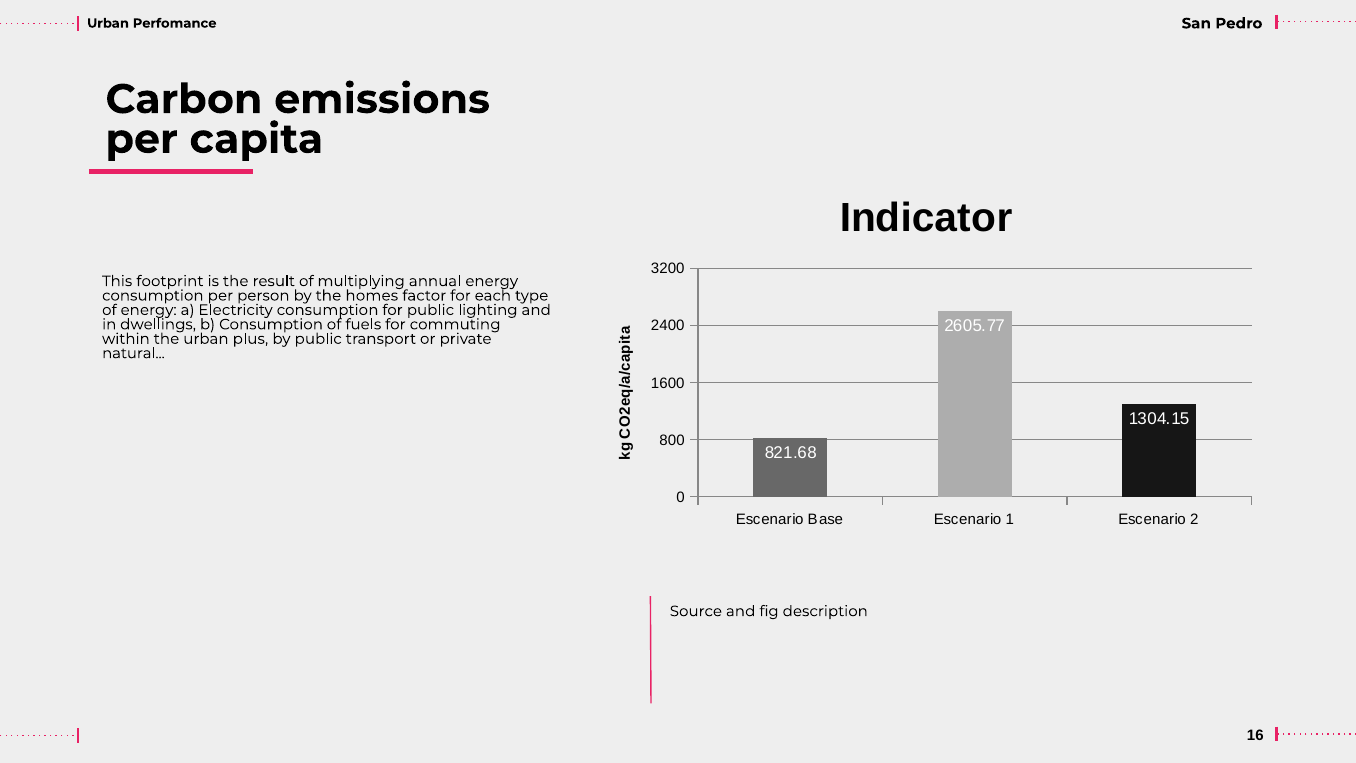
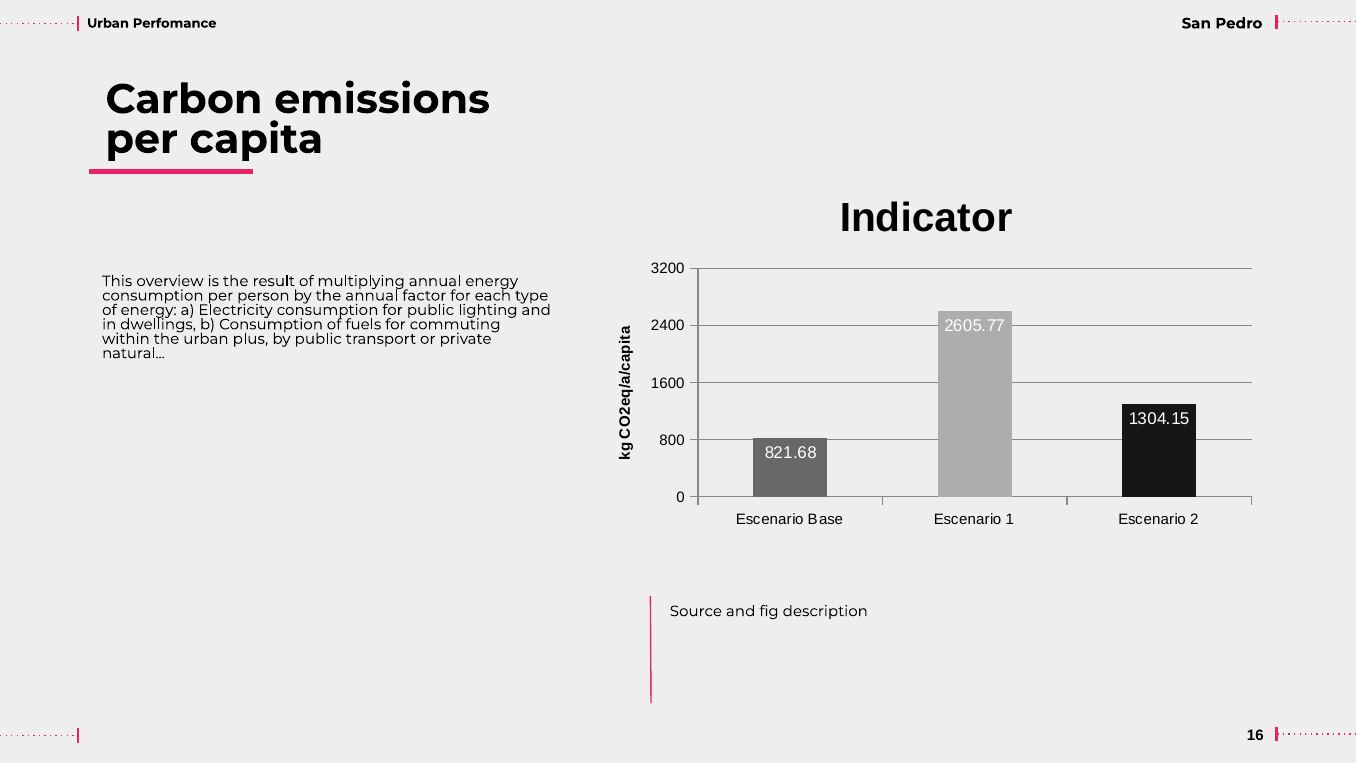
footprint: footprint -> overview
the homes: homes -> annual
